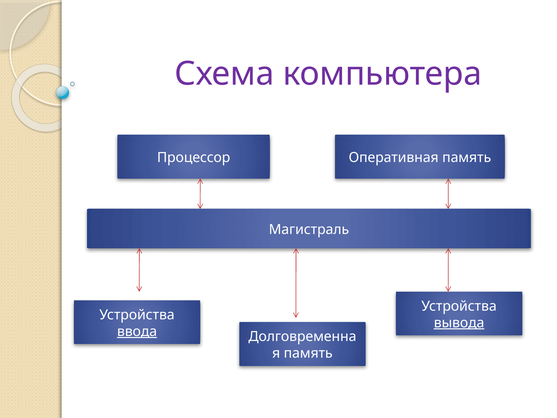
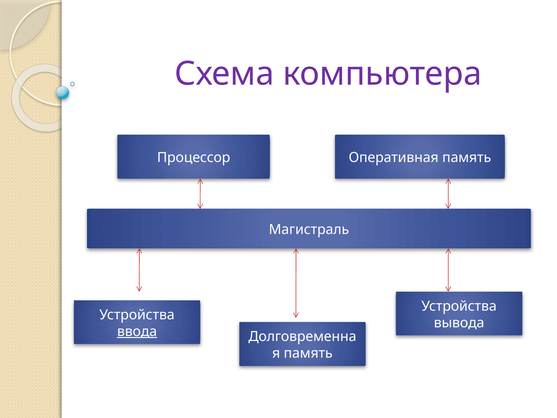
вывода underline: present -> none
